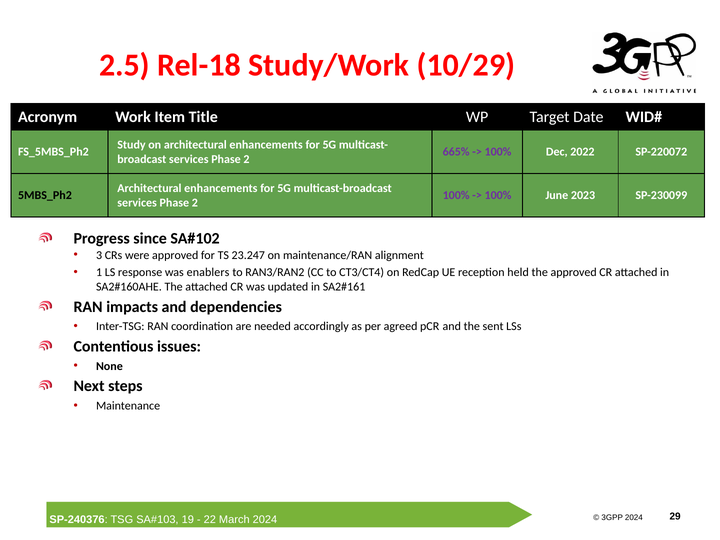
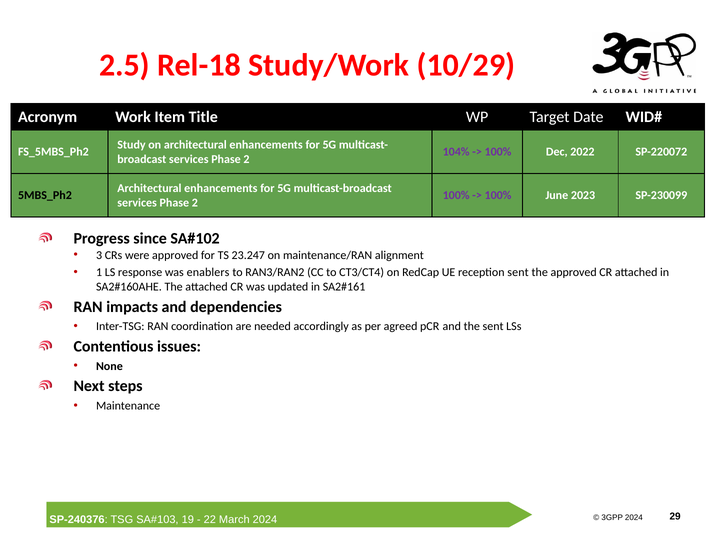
665%: 665% -> 104%
reception held: held -> sent
